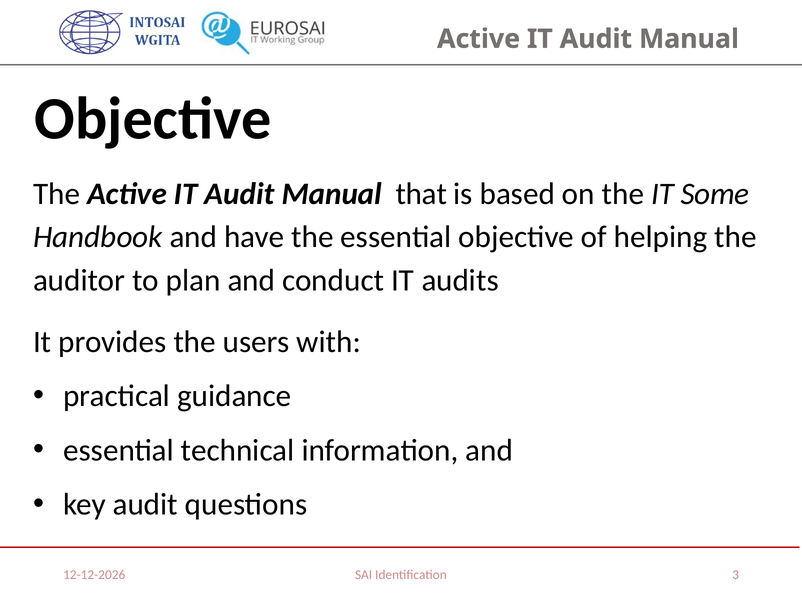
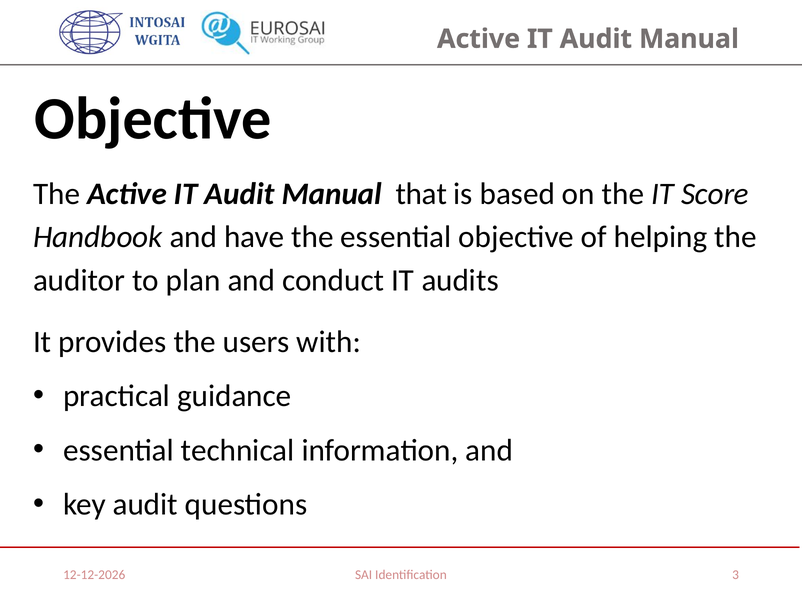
Some: Some -> Score
